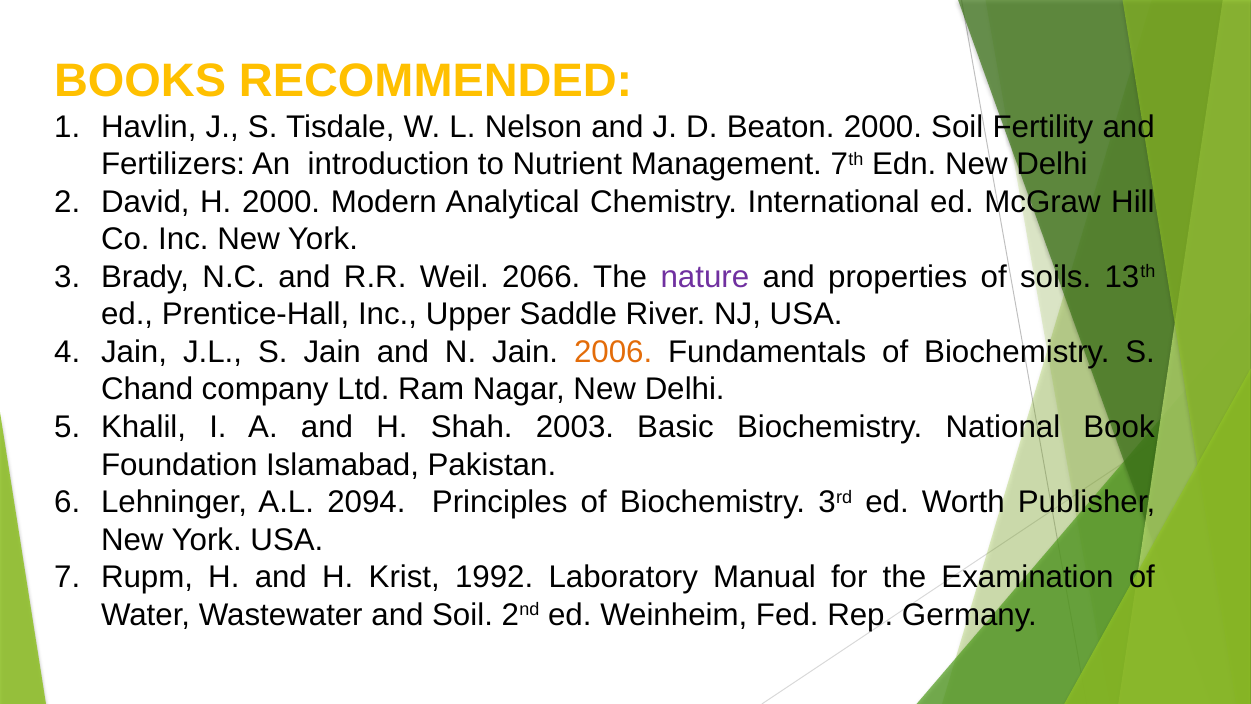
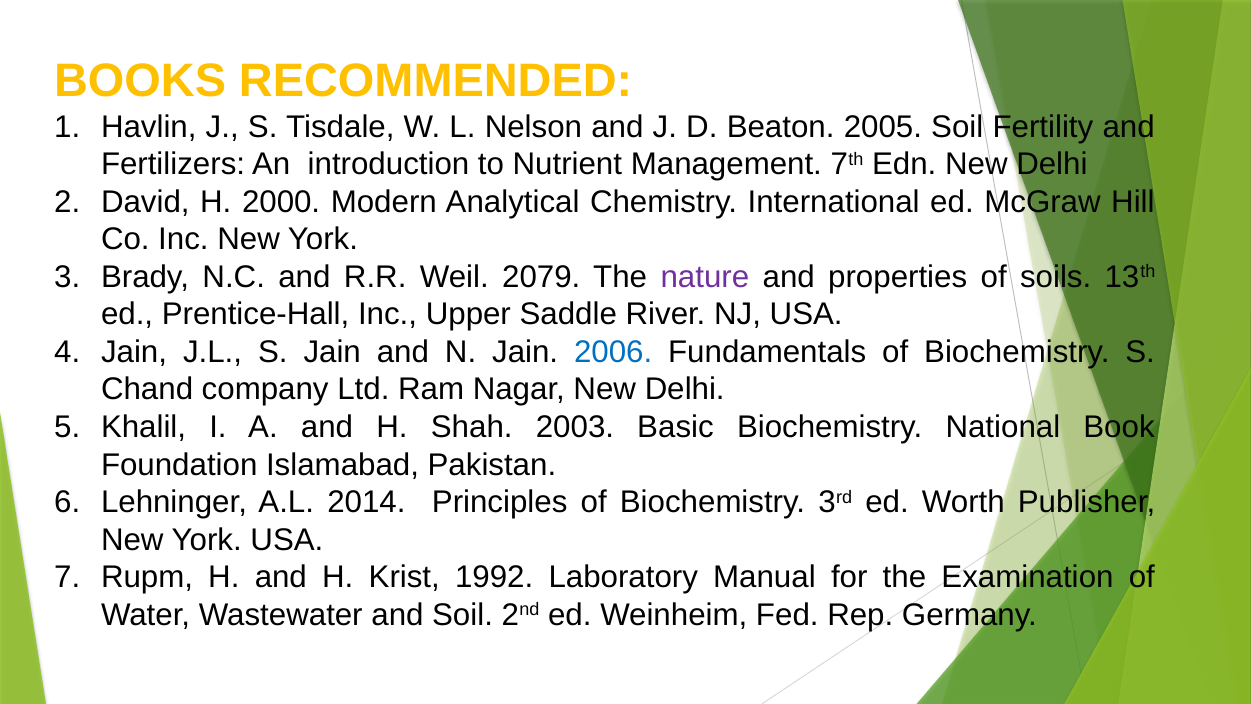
Beaton 2000: 2000 -> 2005
2066: 2066 -> 2079
2006 colour: orange -> blue
2094: 2094 -> 2014
